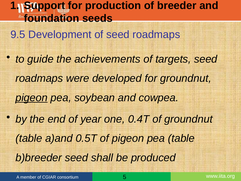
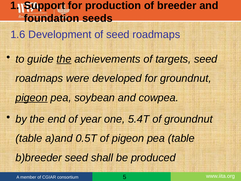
9.5: 9.5 -> 1.6
the at (64, 59) underline: none -> present
0.4T: 0.4T -> 5.4T
